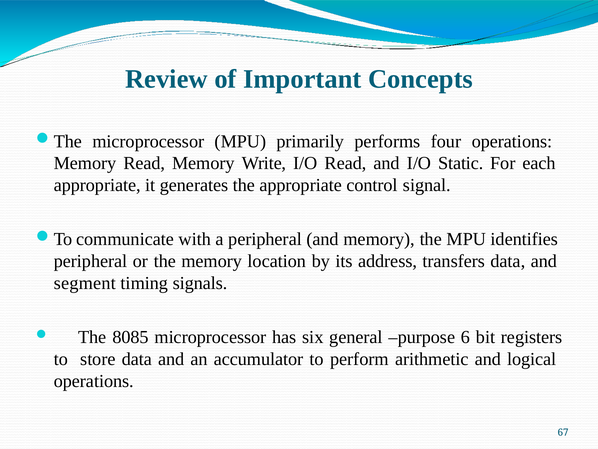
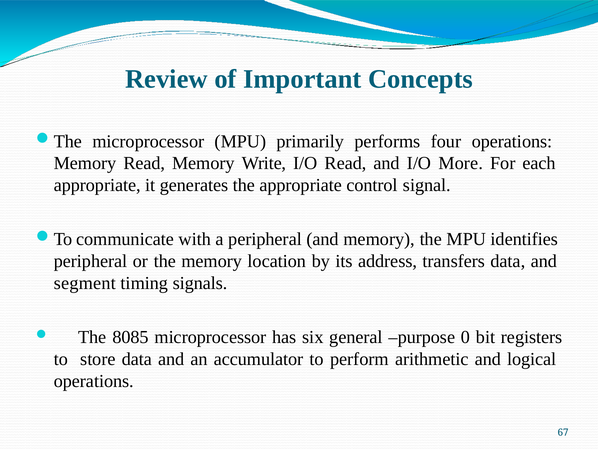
Static: Static -> More
6: 6 -> 0
